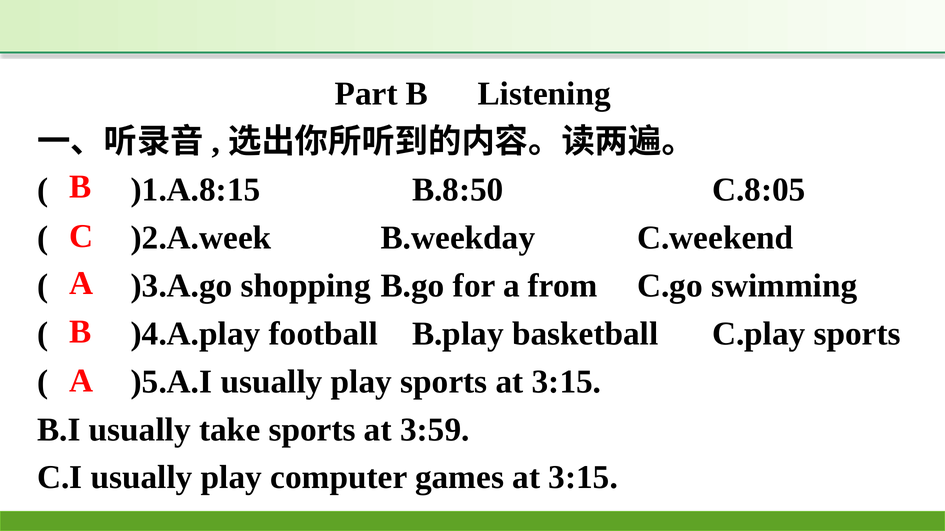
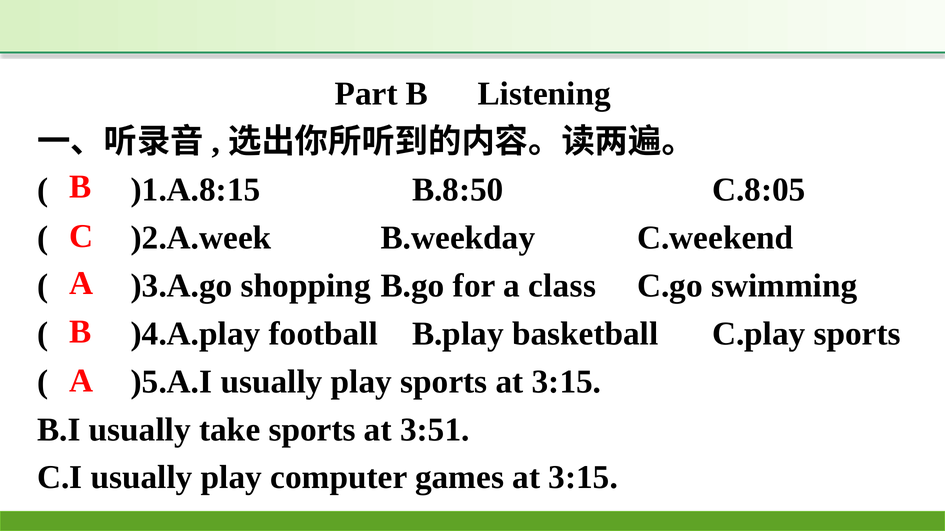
from: from -> class
3:59: 3:59 -> 3:51
